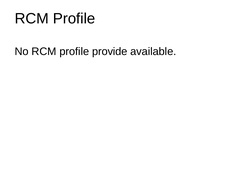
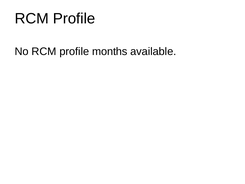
provide: provide -> months
